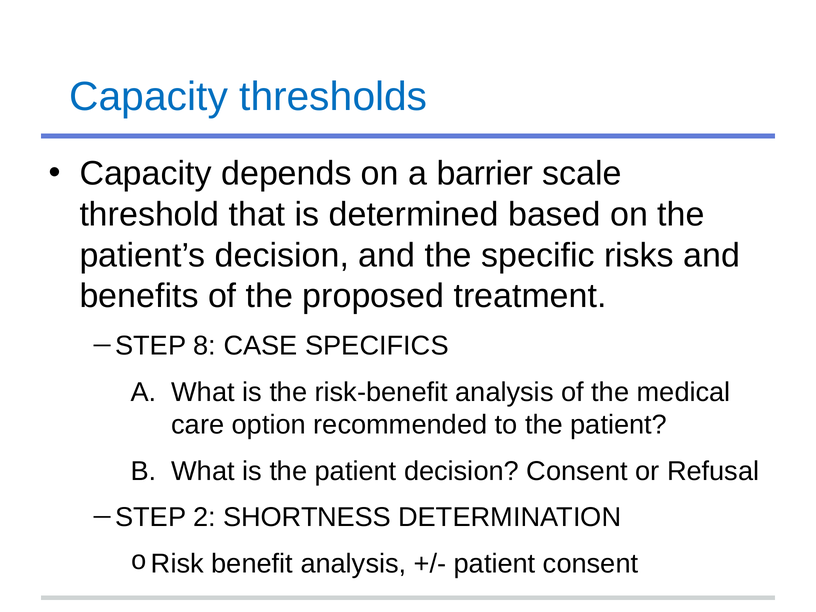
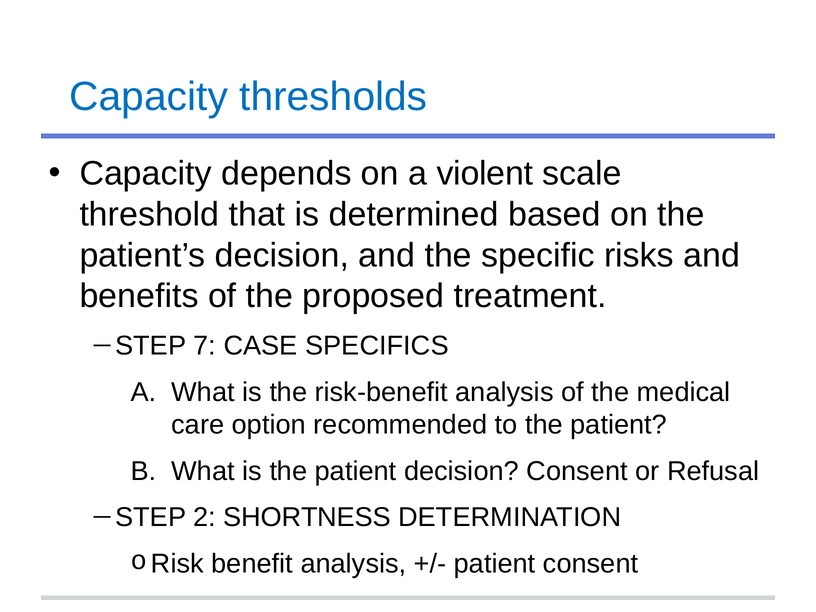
barrier: barrier -> violent
8: 8 -> 7
